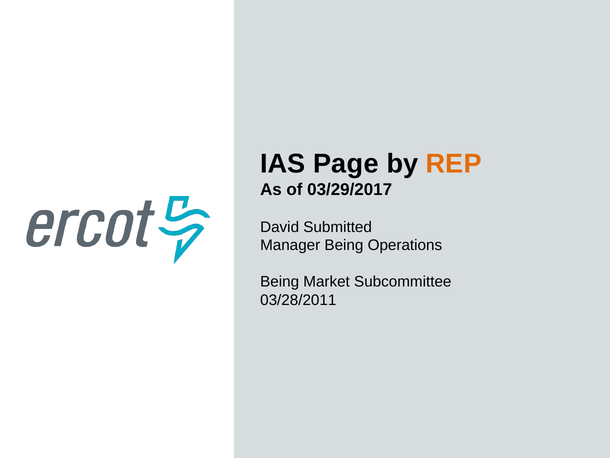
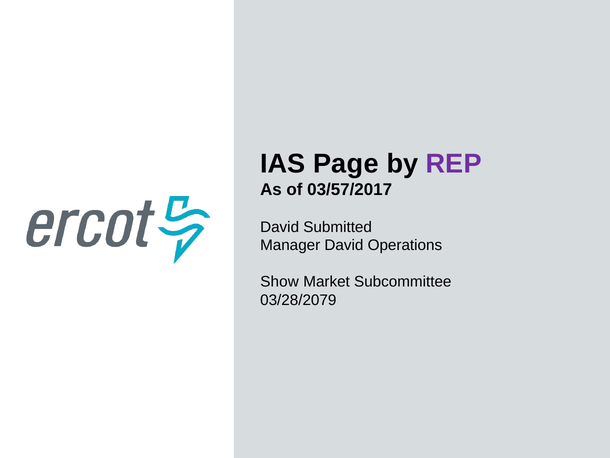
REP colour: orange -> purple
03/29/2017: 03/29/2017 -> 03/57/2017
Manager Being: Being -> David
Being at (280, 282): Being -> Show
03/28/2011: 03/28/2011 -> 03/28/2079
